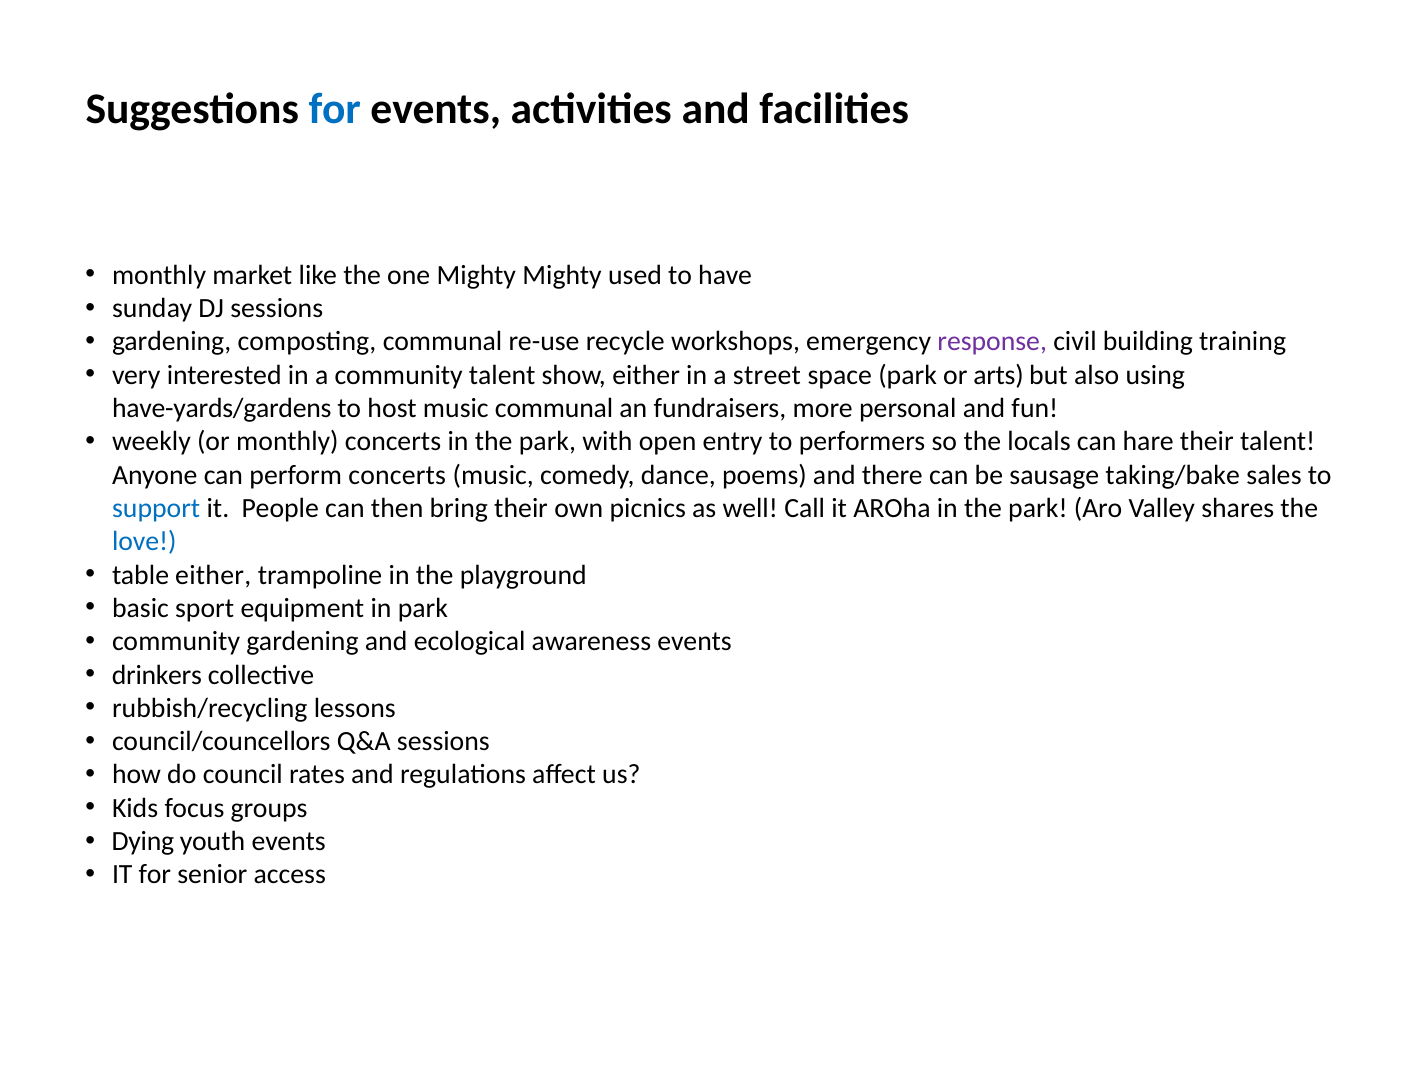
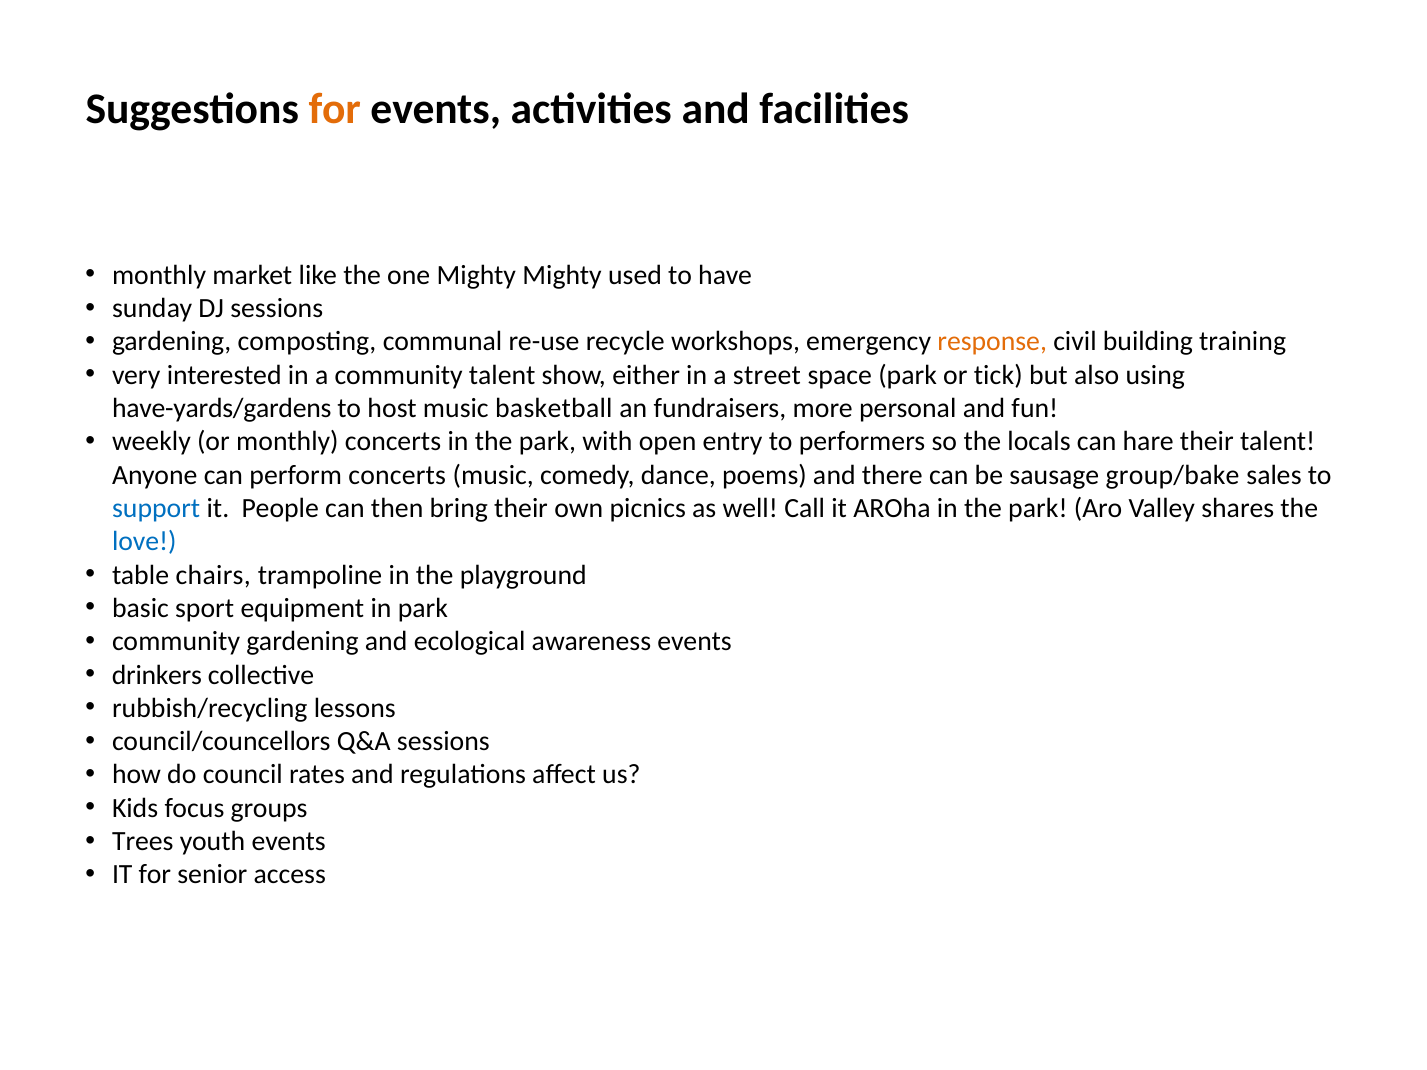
for at (335, 109) colour: blue -> orange
response colour: purple -> orange
arts: arts -> tick
music communal: communal -> basketball
taking/bake: taking/bake -> group/bake
table either: either -> chairs
Dying: Dying -> Trees
